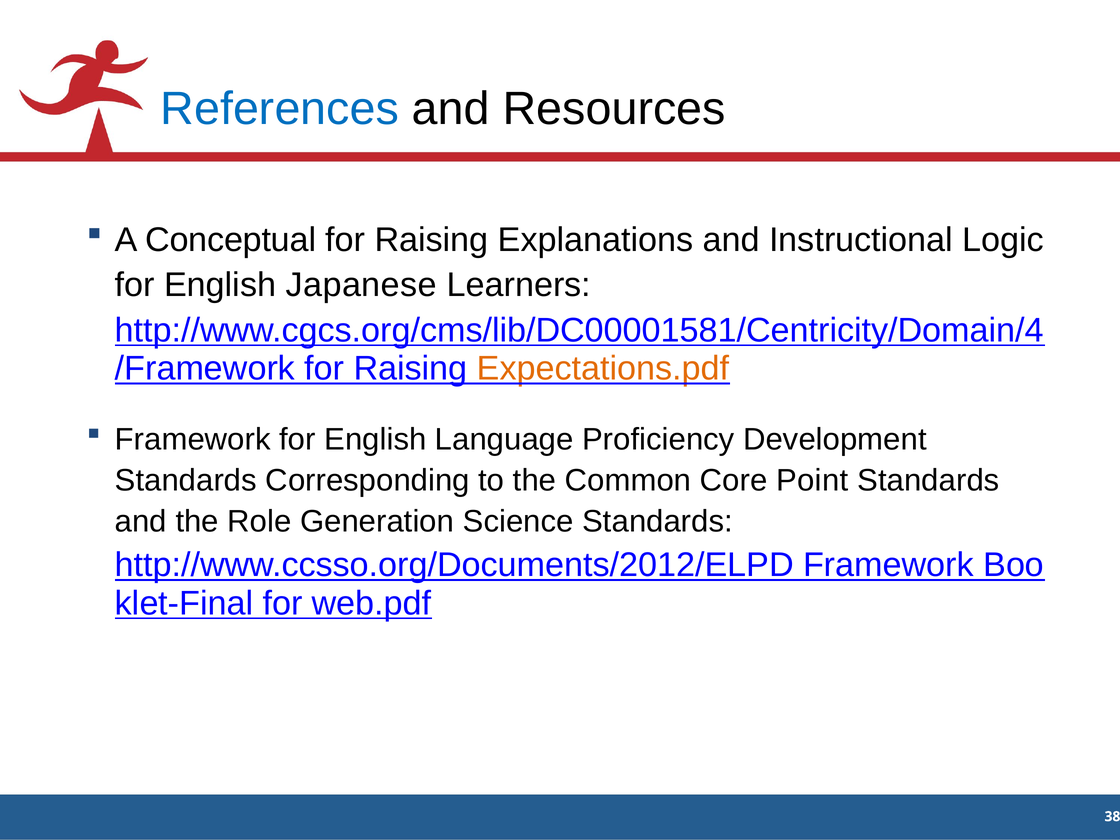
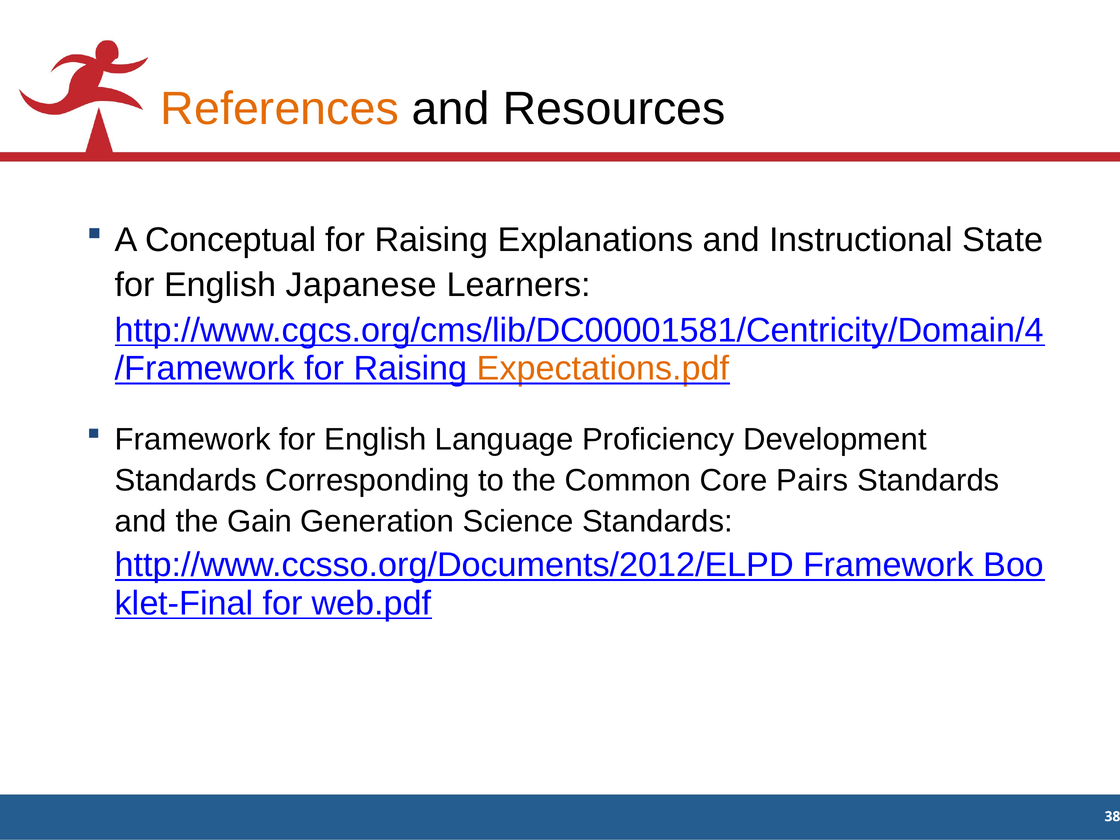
References colour: blue -> orange
Logic: Logic -> State
Point: Point -> Pairs
Role: Role -> Gain
